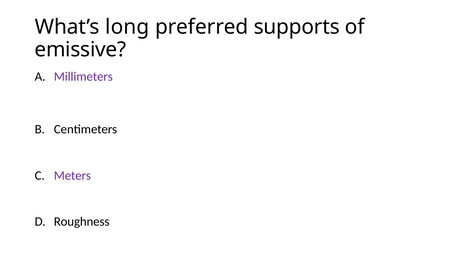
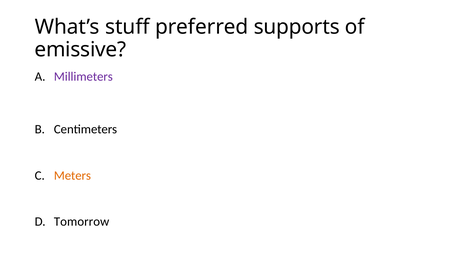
long: long -> stuff
Meters colour: purple -> orange
Roughness: Roughness -> Tomorrow
